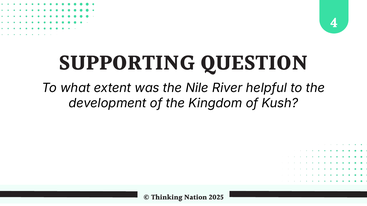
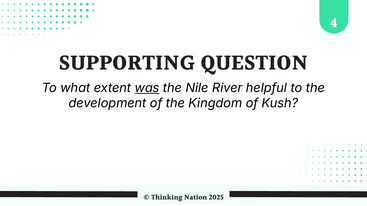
was underline: none -> present
